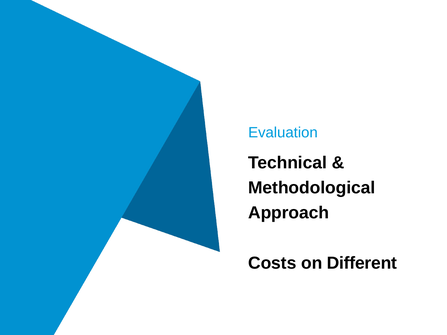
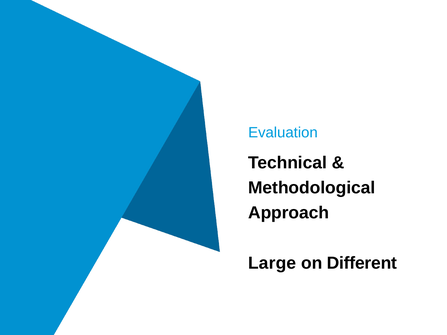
Costs: Costs -> Large
